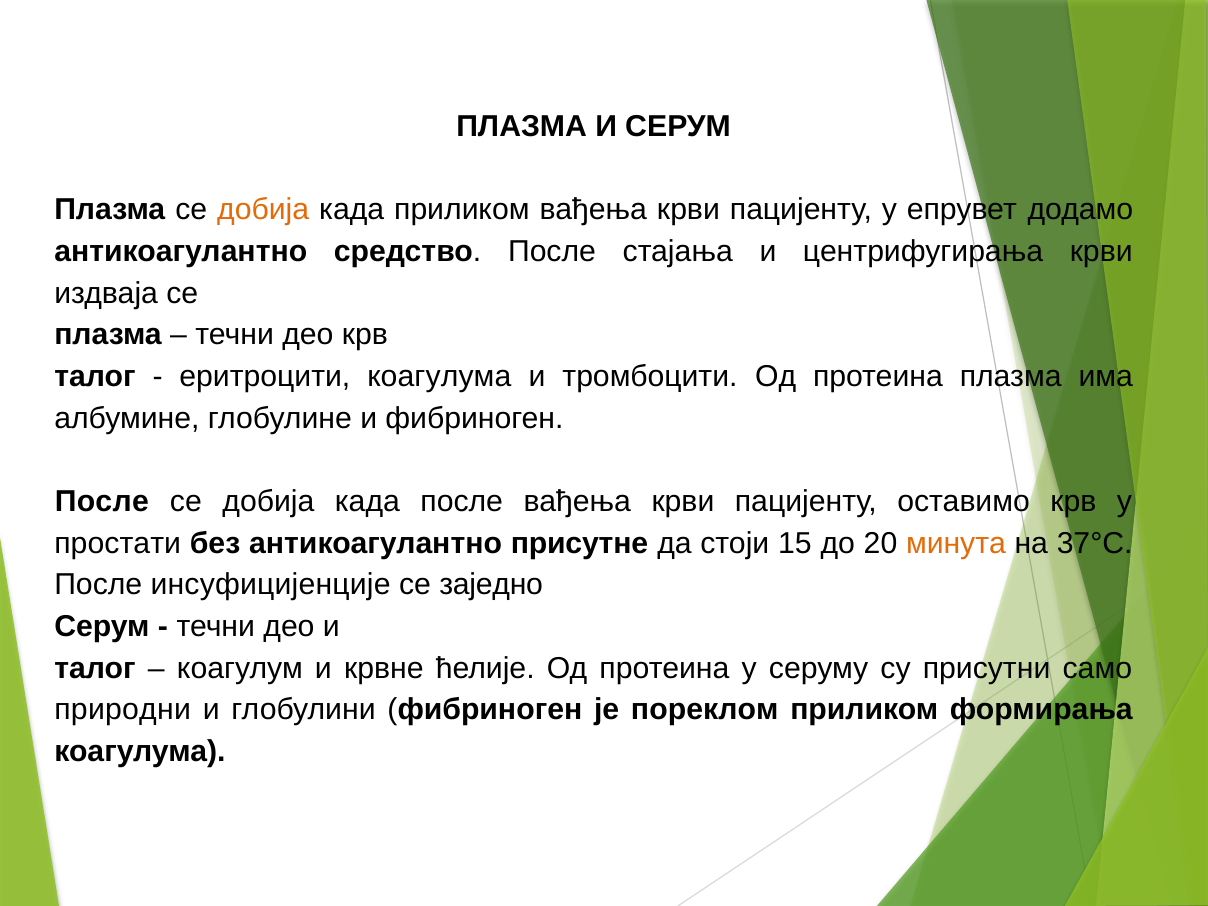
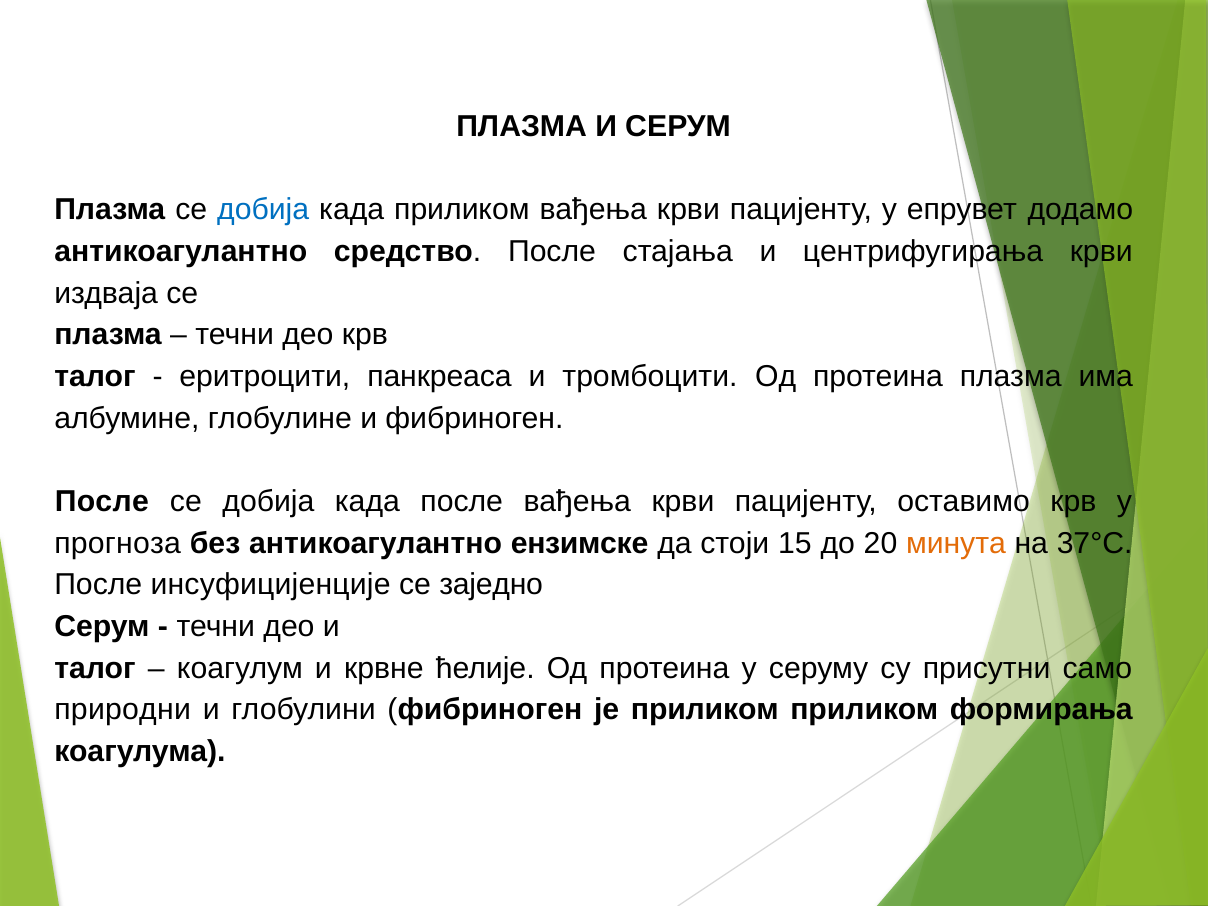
добија at (263, 210) colour: orange -> blue
еритроцити коагулума: коагулума -> панкреаса
простати: простати -> прогноза
присутне: присутне -> ензимске
је пореклом: пореклом -> приликом
